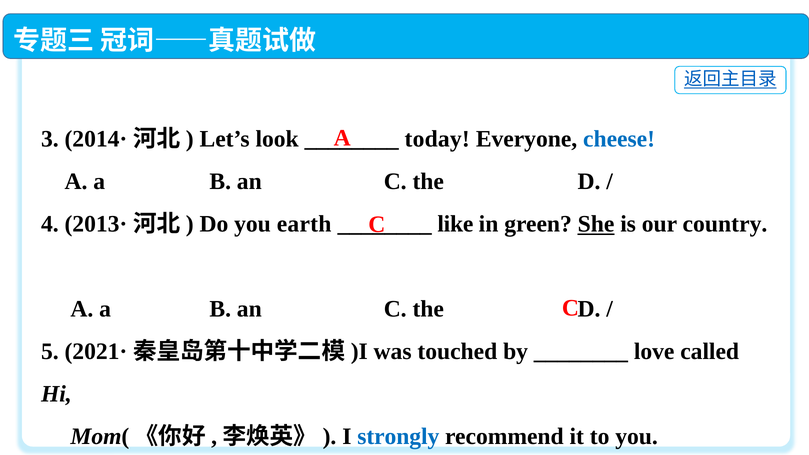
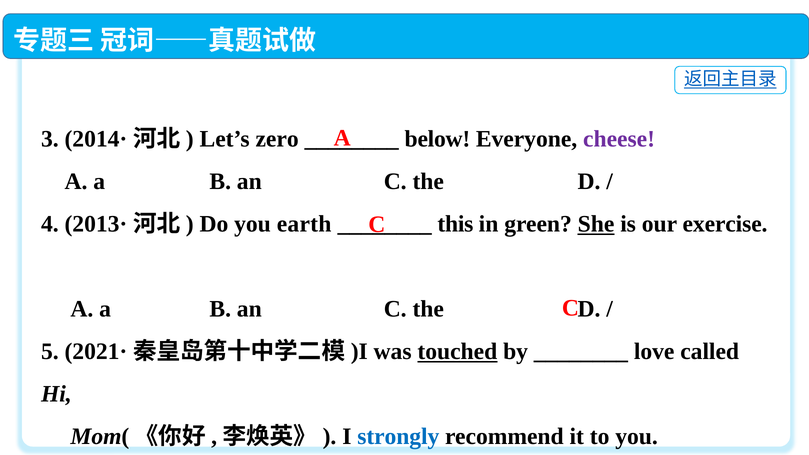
look: look -> zero
today: today -> below
cheese colour: blue -> purple
like: like -> this
country: country -> exercise
touched underline: none -> present
